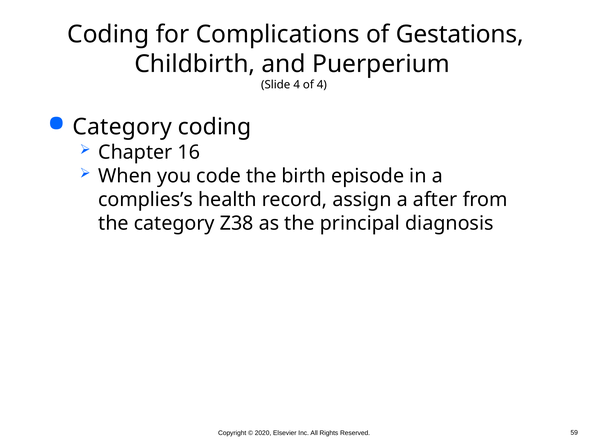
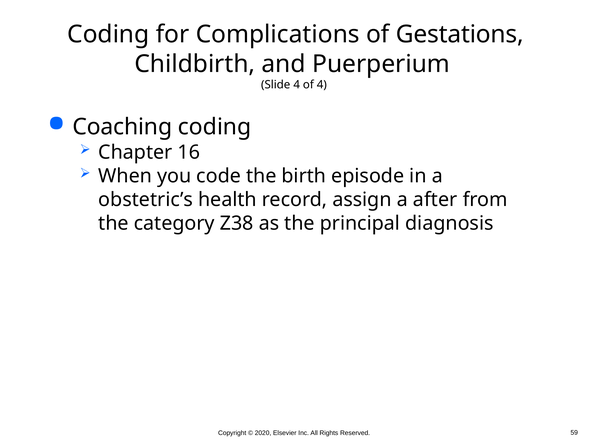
Category at (122, 127): Category -> Coaching
complies’s: complies’s -> obstetric’s
